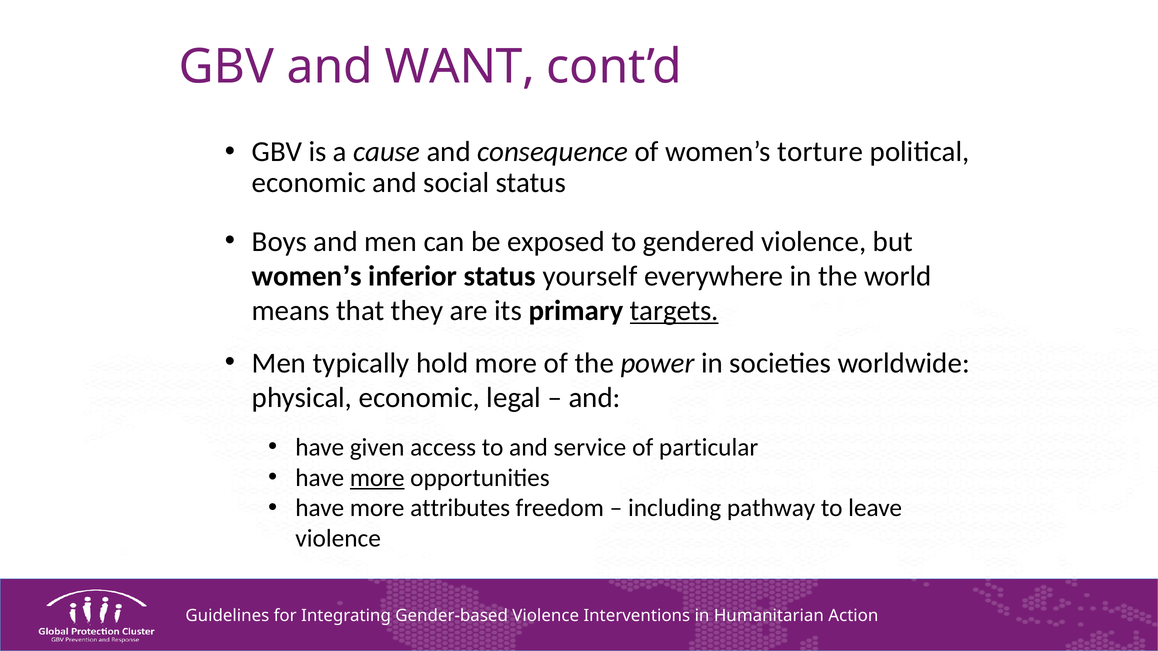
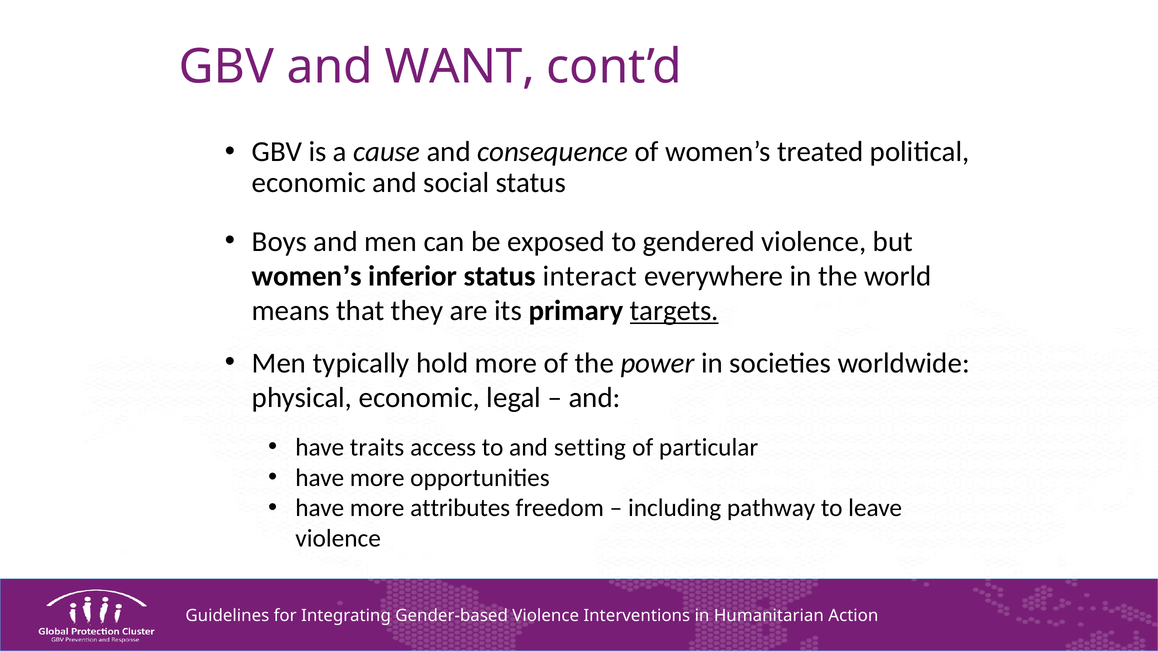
torture: torture -> treated
yourself: yourself -> interact
given: given -> traits
service: service -> setting
more at (377, 478) underline: present -> none
